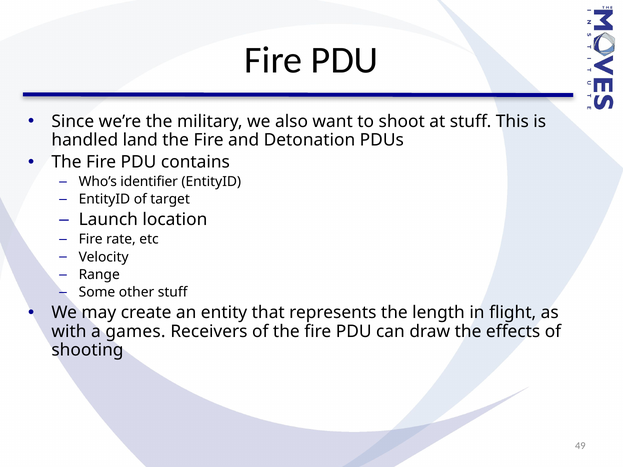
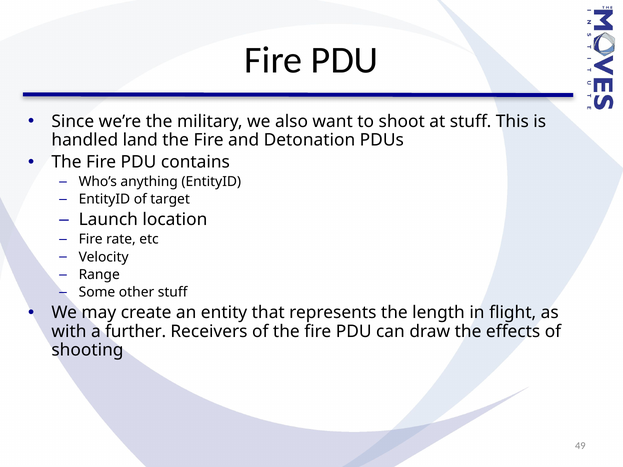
identifier: identifier -> anything
games: games -> further
